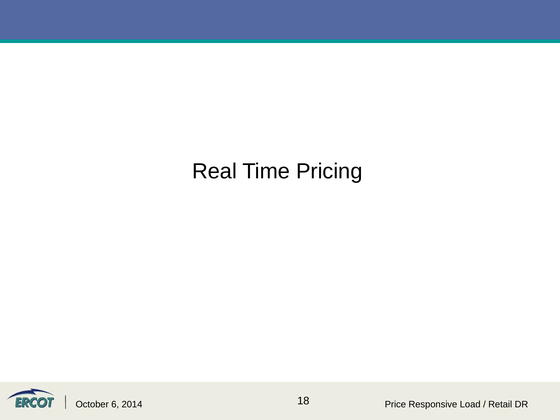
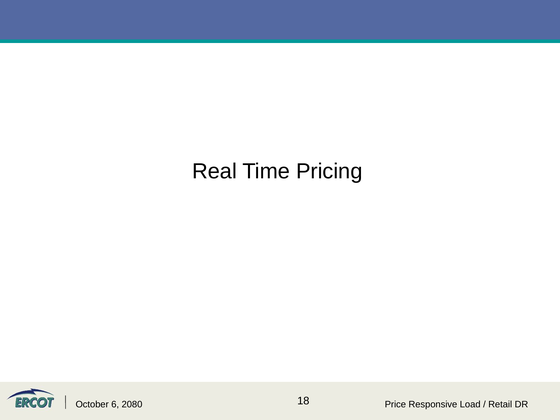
2014: 2014 -> 2080
